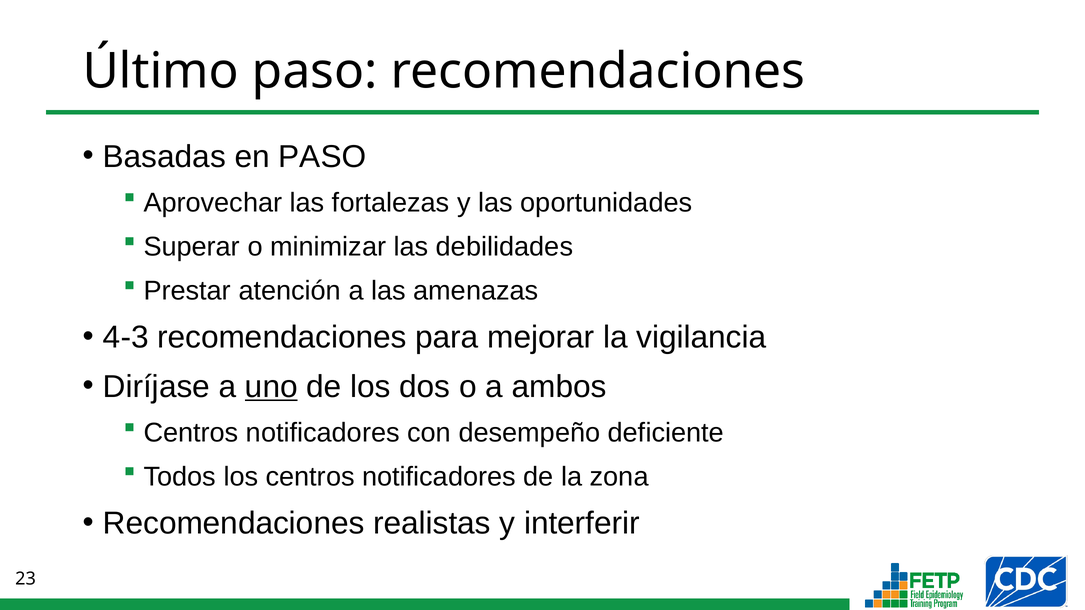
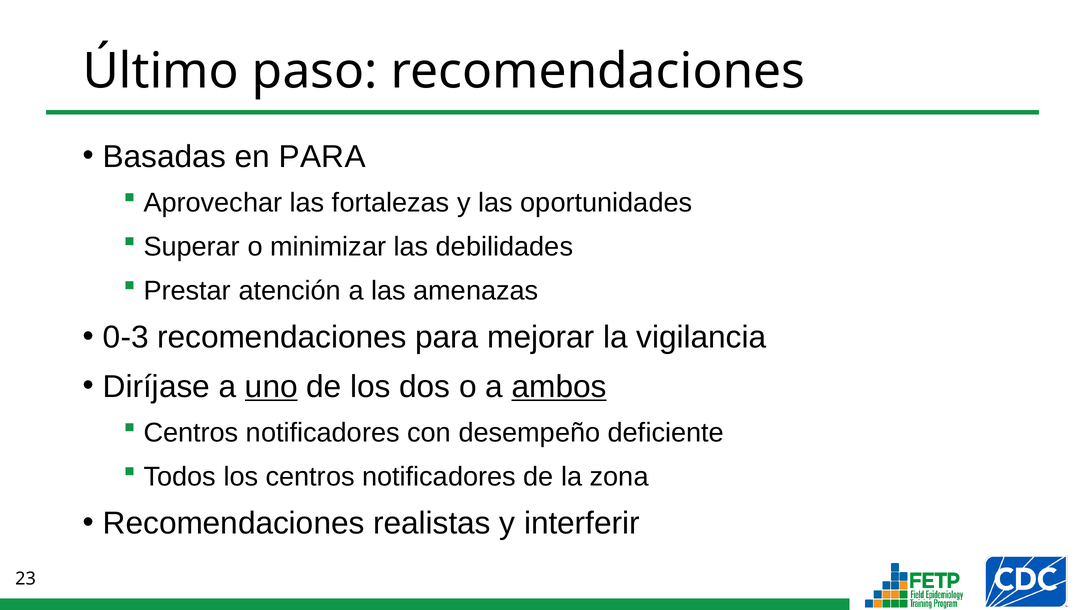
en PASO: PASO -> PARA
4-3: 4-3 -> 0-3
ambos underline: none -> present
